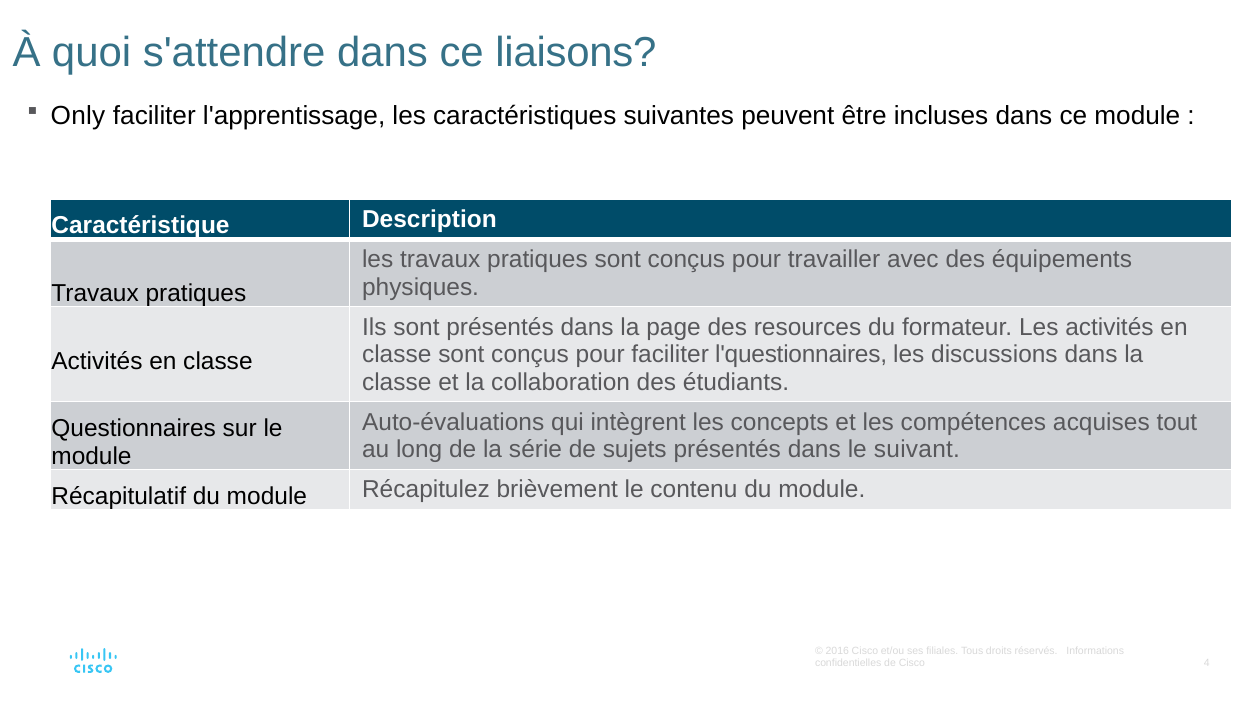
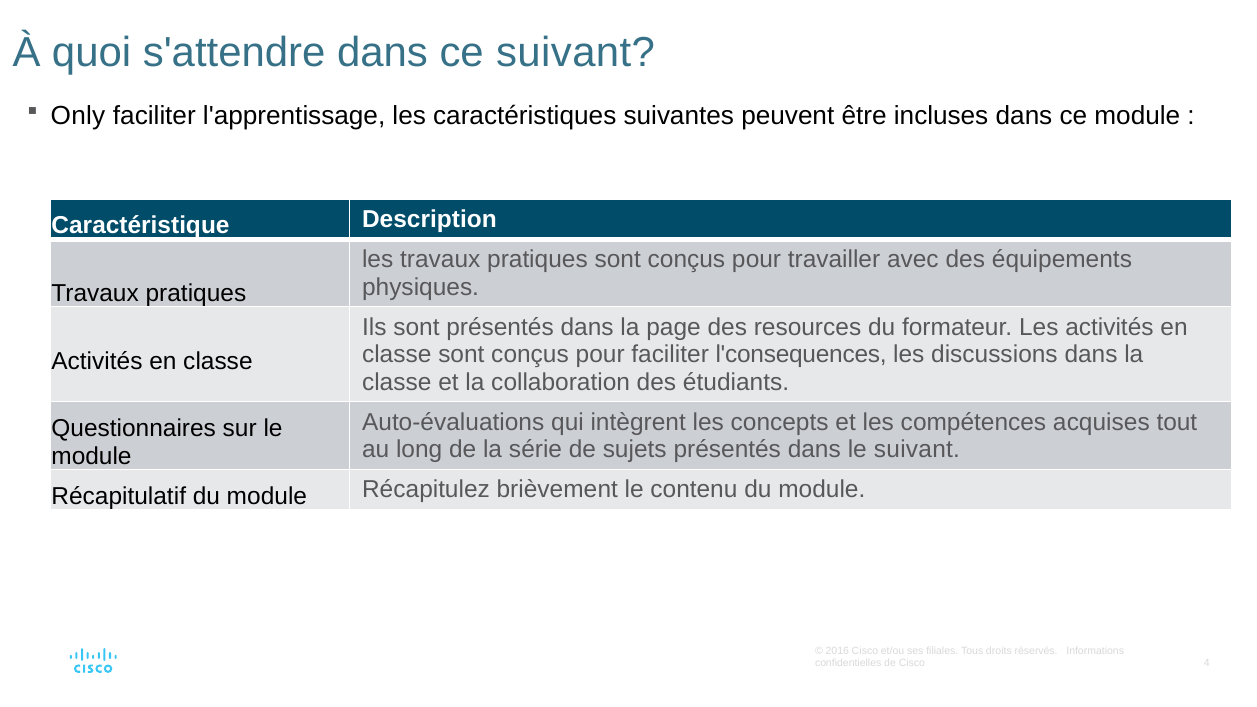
ce liaisons: liaisons -> suivant
l'questionnaires: l'questionnaires -> l'consequences
